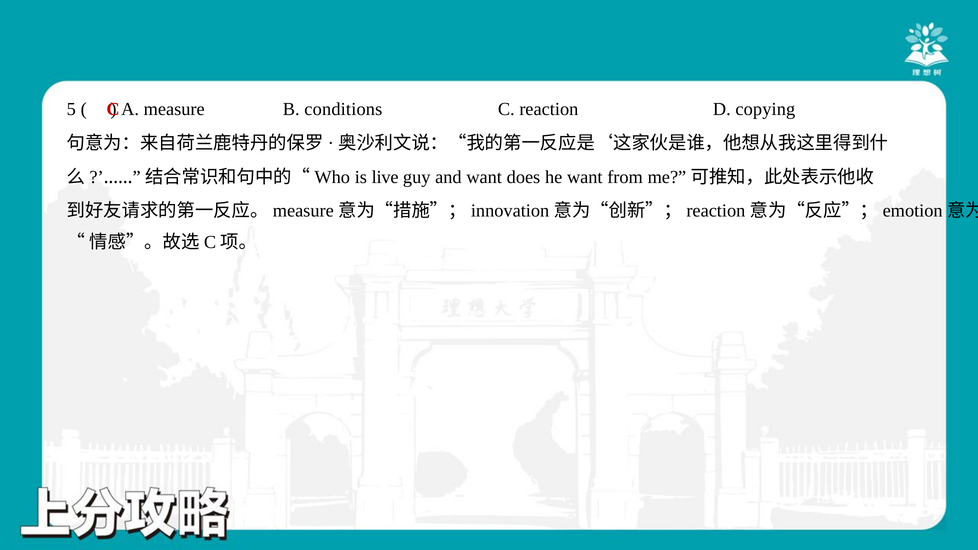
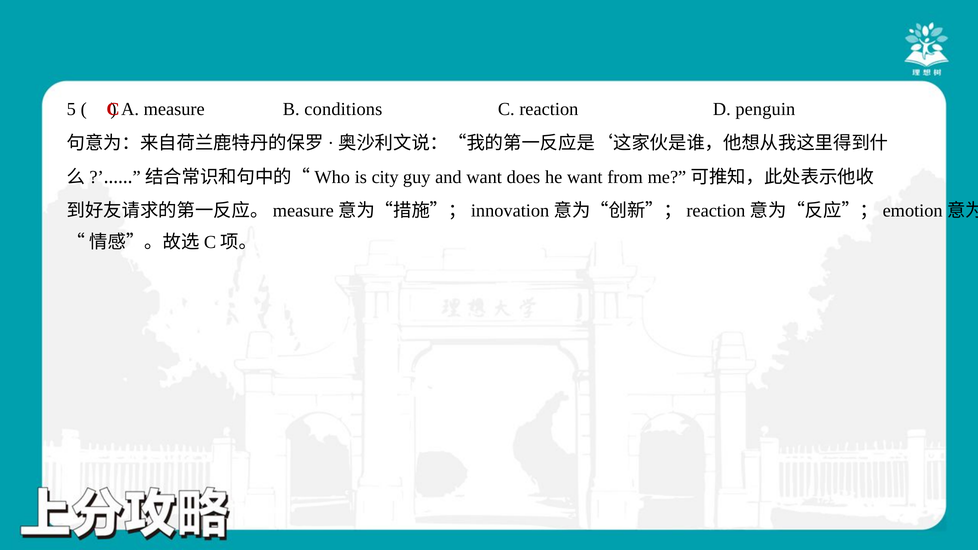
copying: copying -> penguin
live: live -> city
